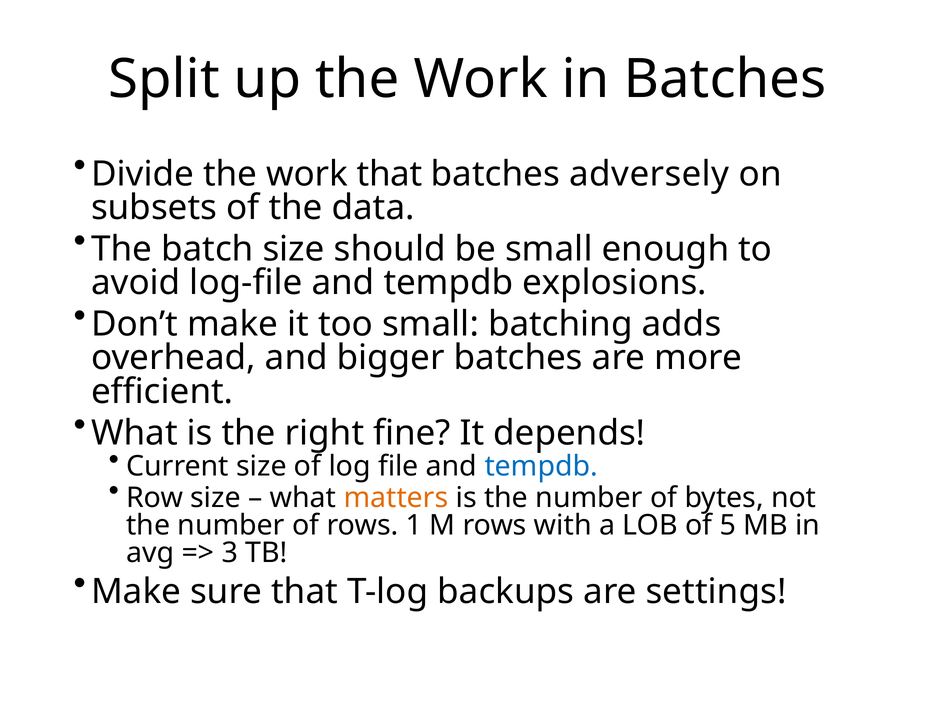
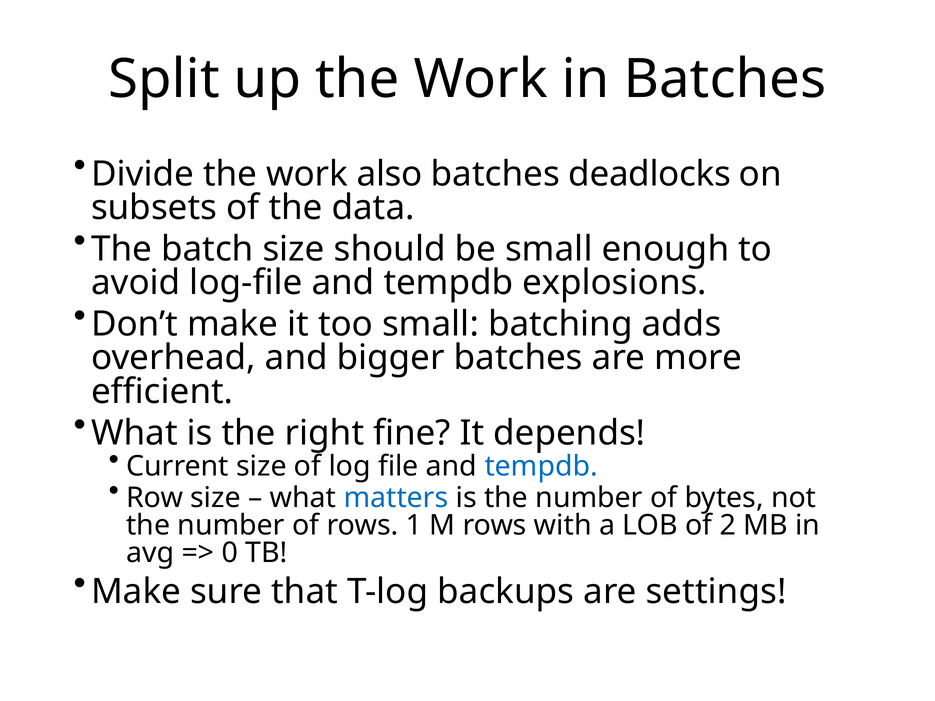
work that: that -> also
adversely: adversely -> deadlocks
matters colour: orange -> blue
5: 5 -> 2
3: 3 -> 0
